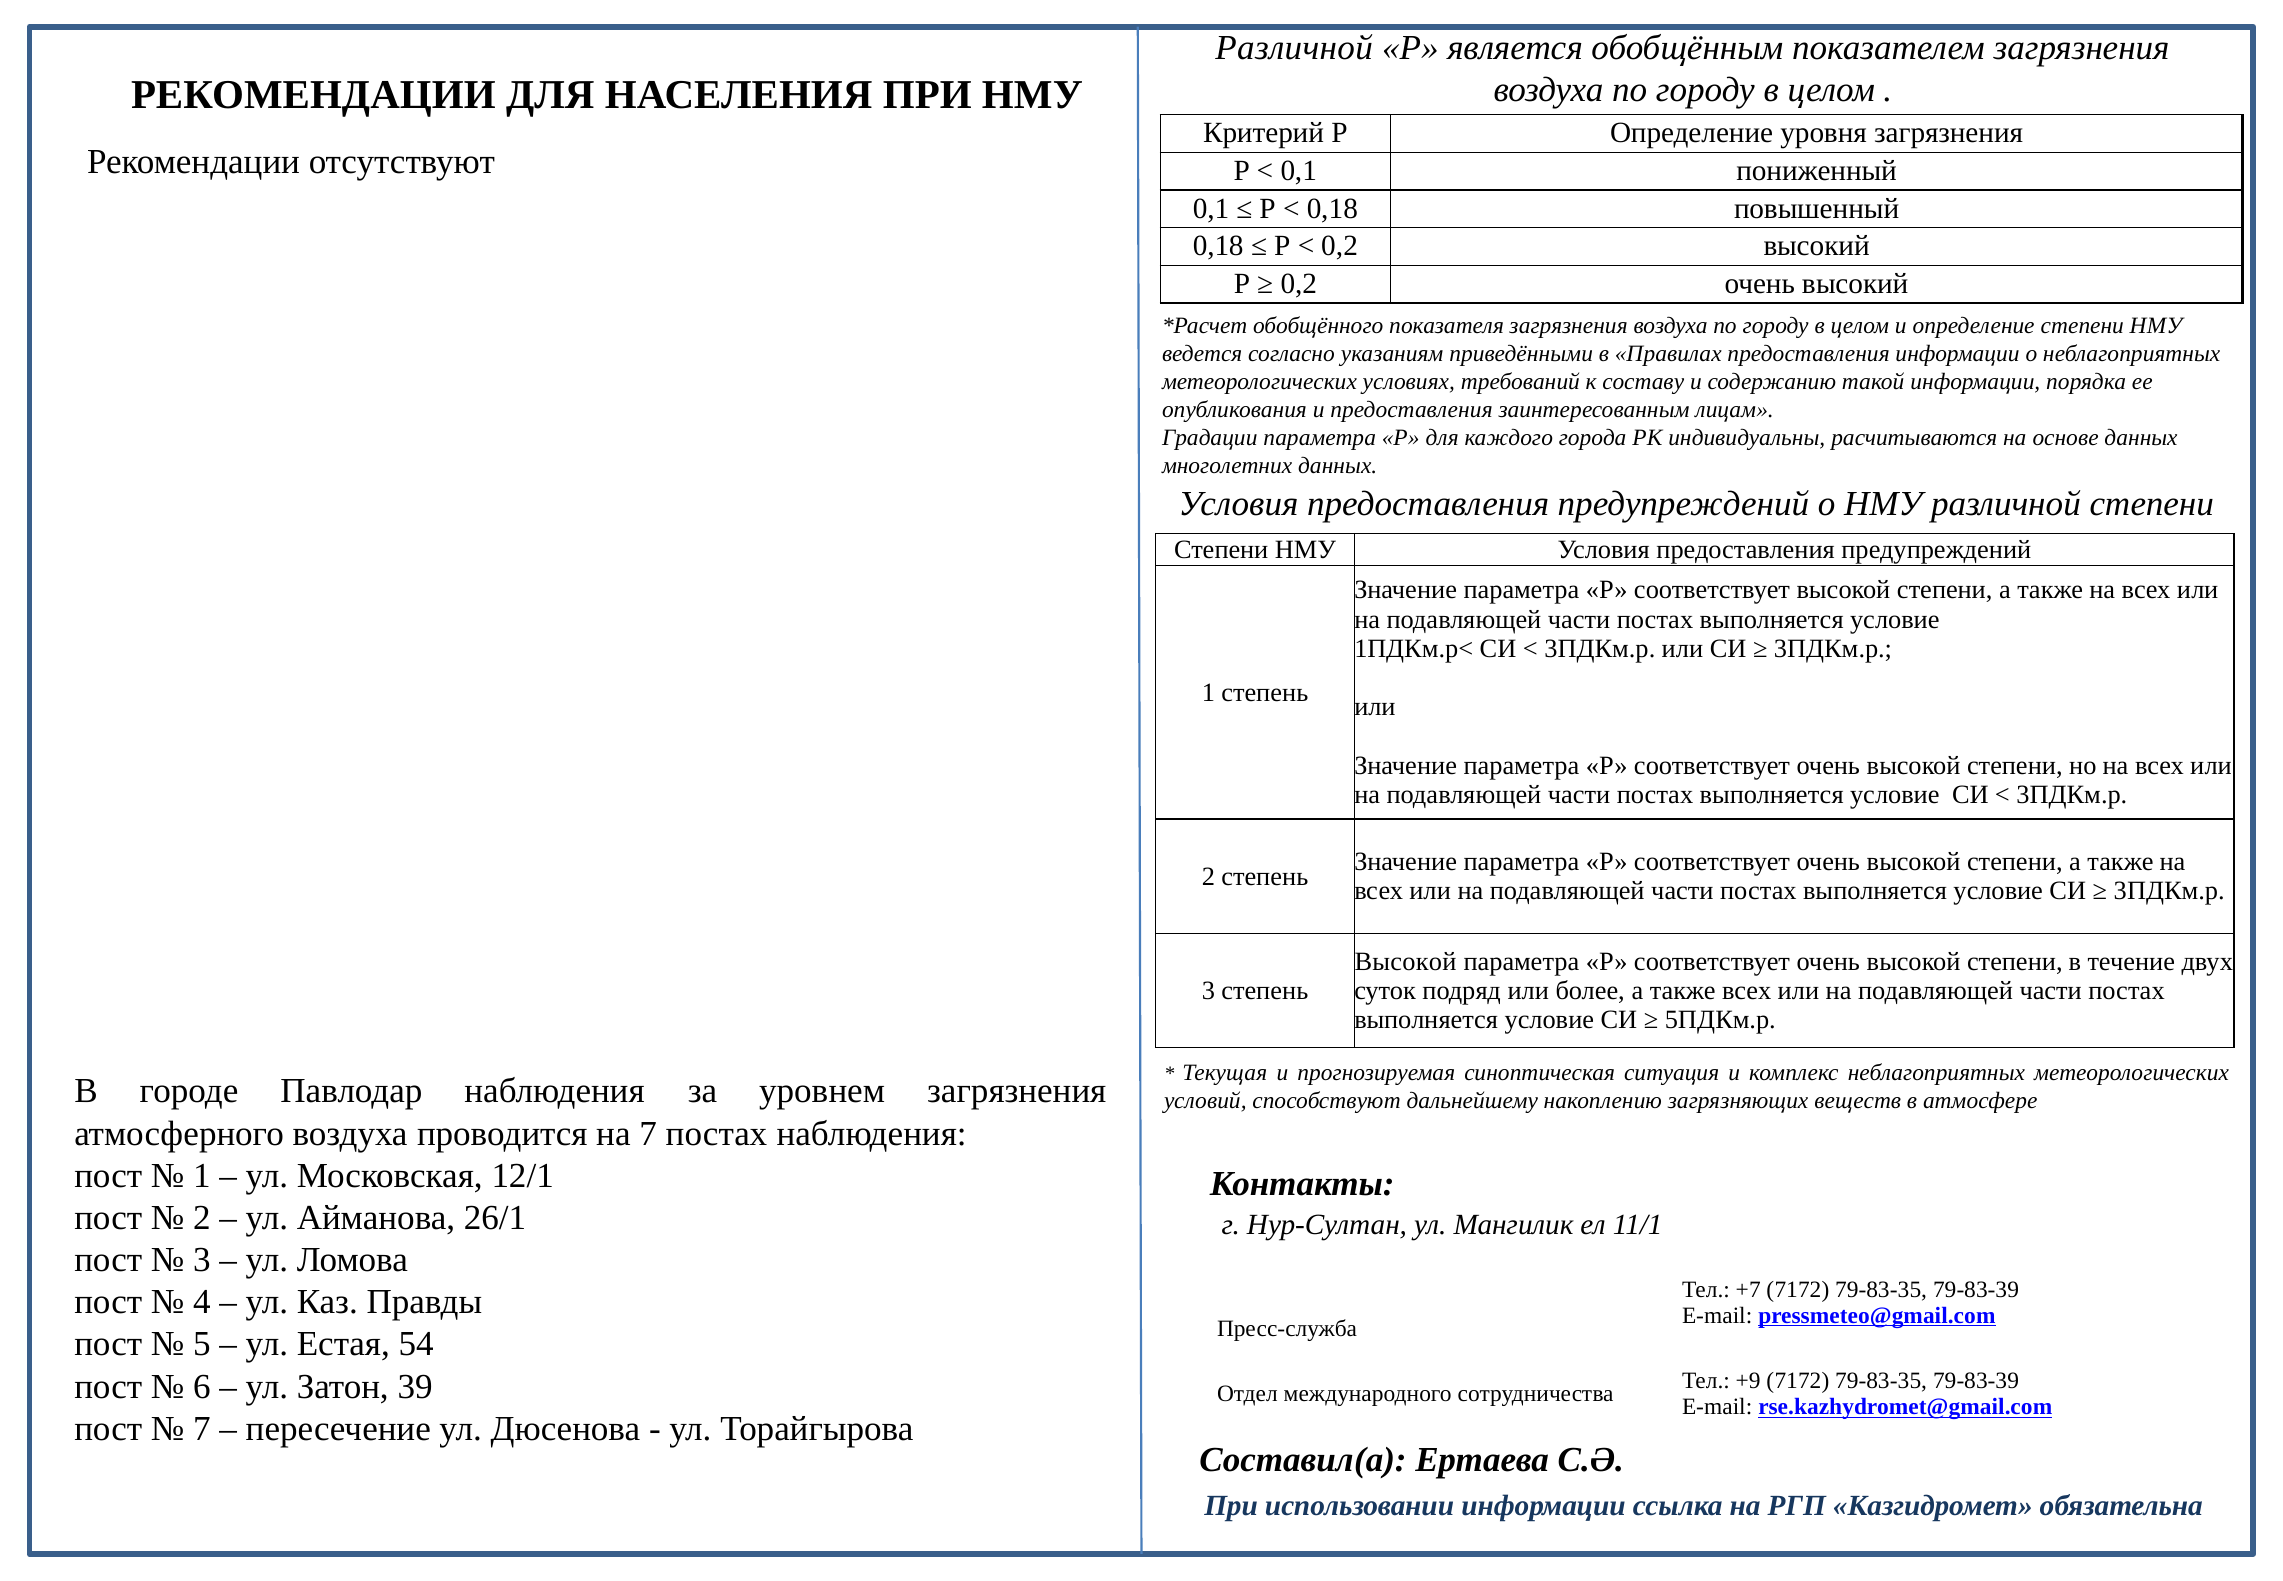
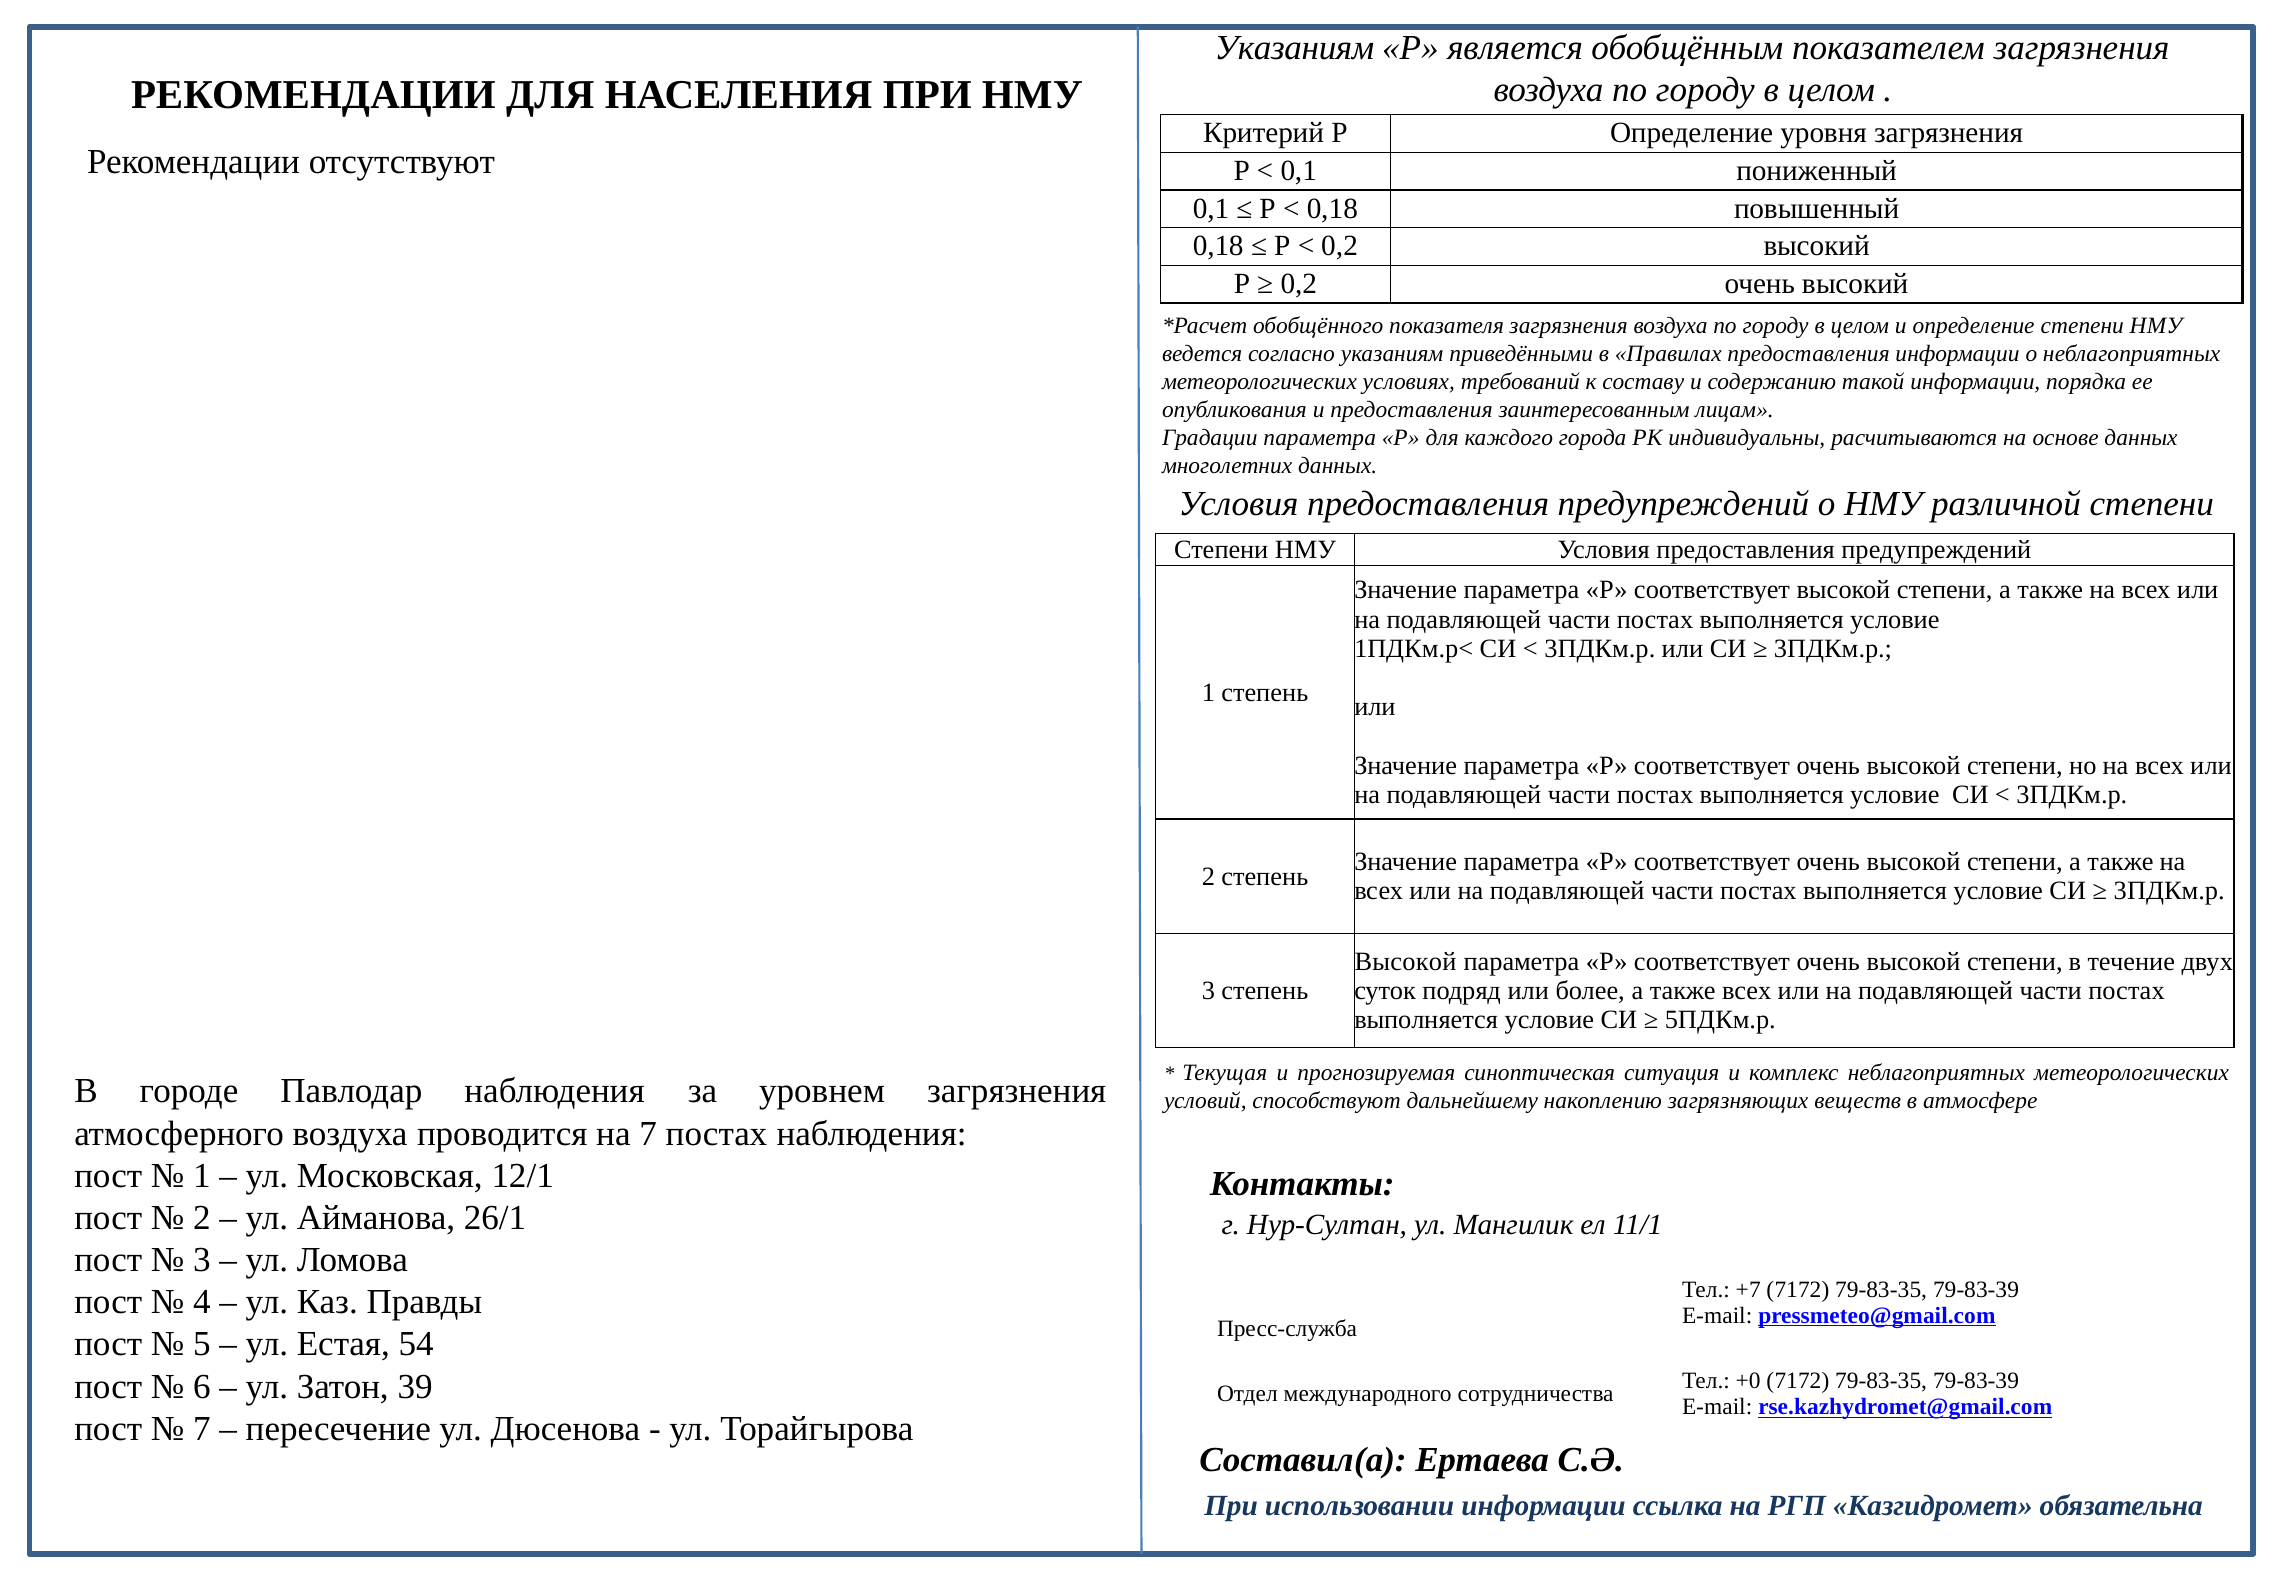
Различной at (1294, 48): Различной -> Указаниям
+9: +9 -> +0
